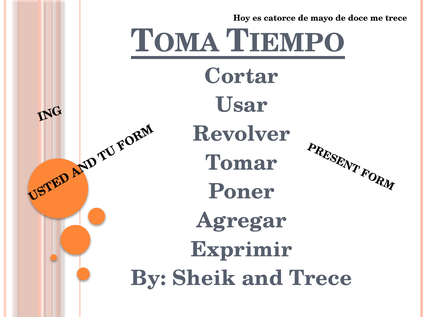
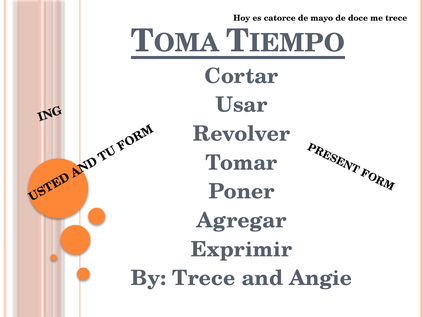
By Sheik: Sheik -> Trece
and Trece: Trece -> Angie
